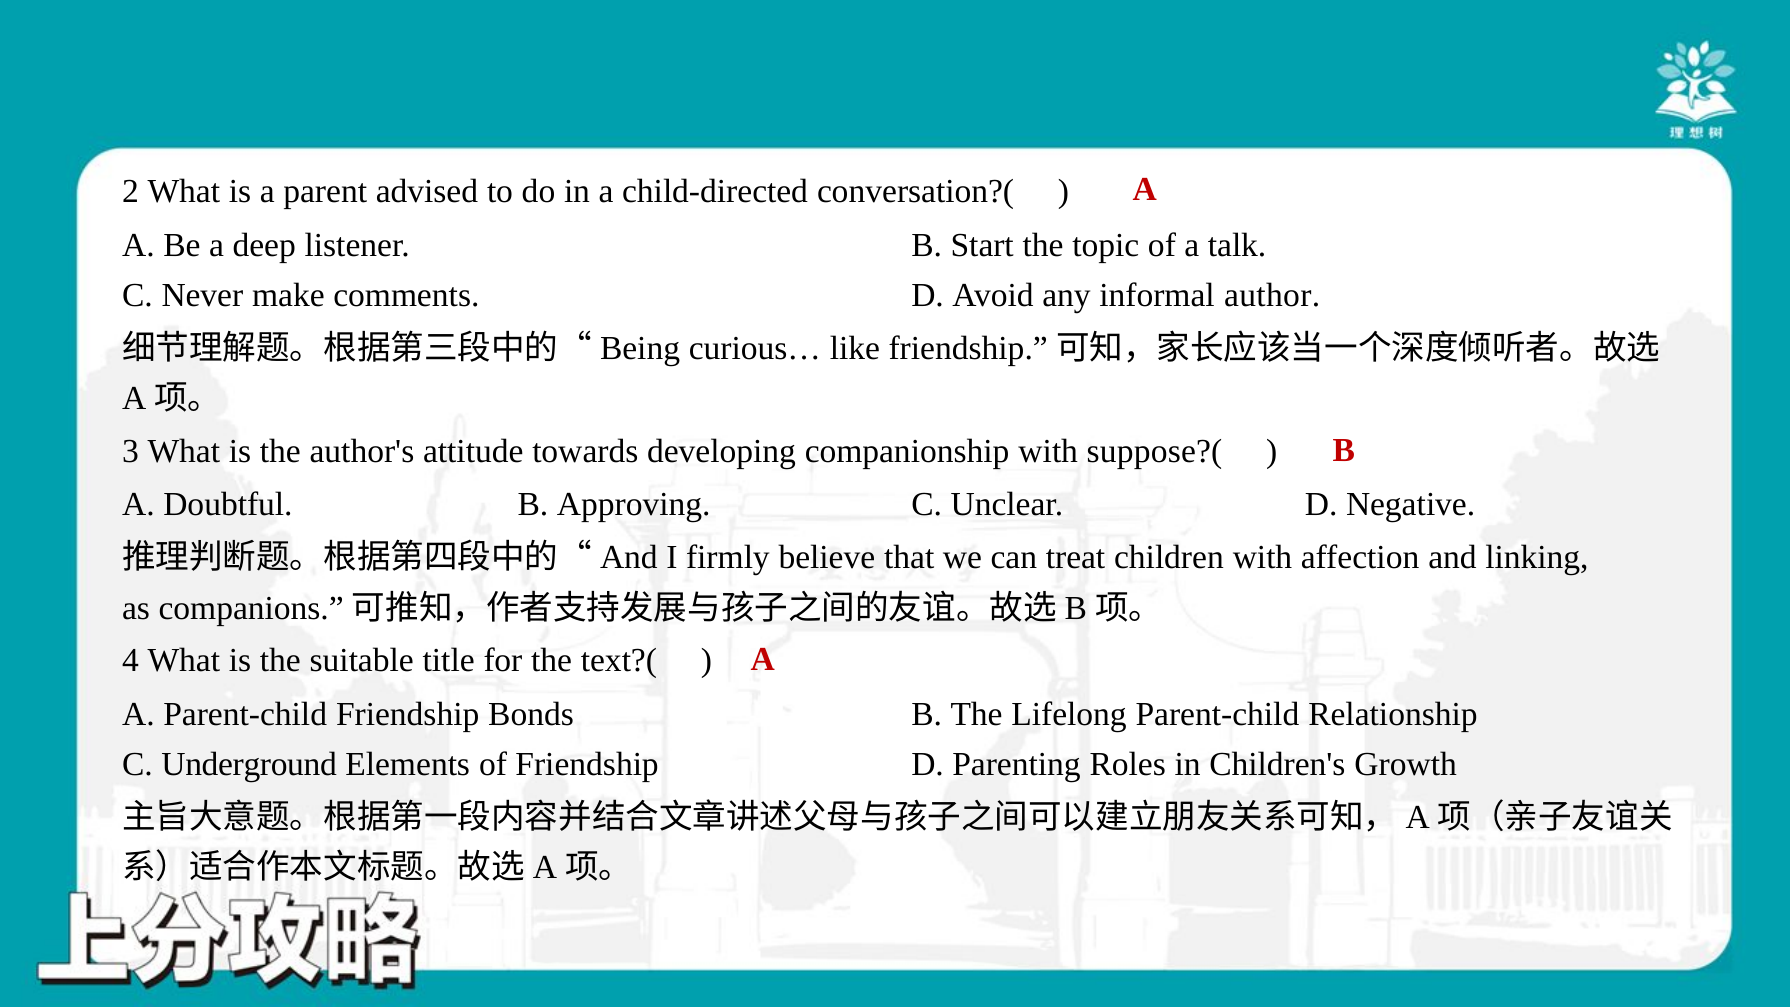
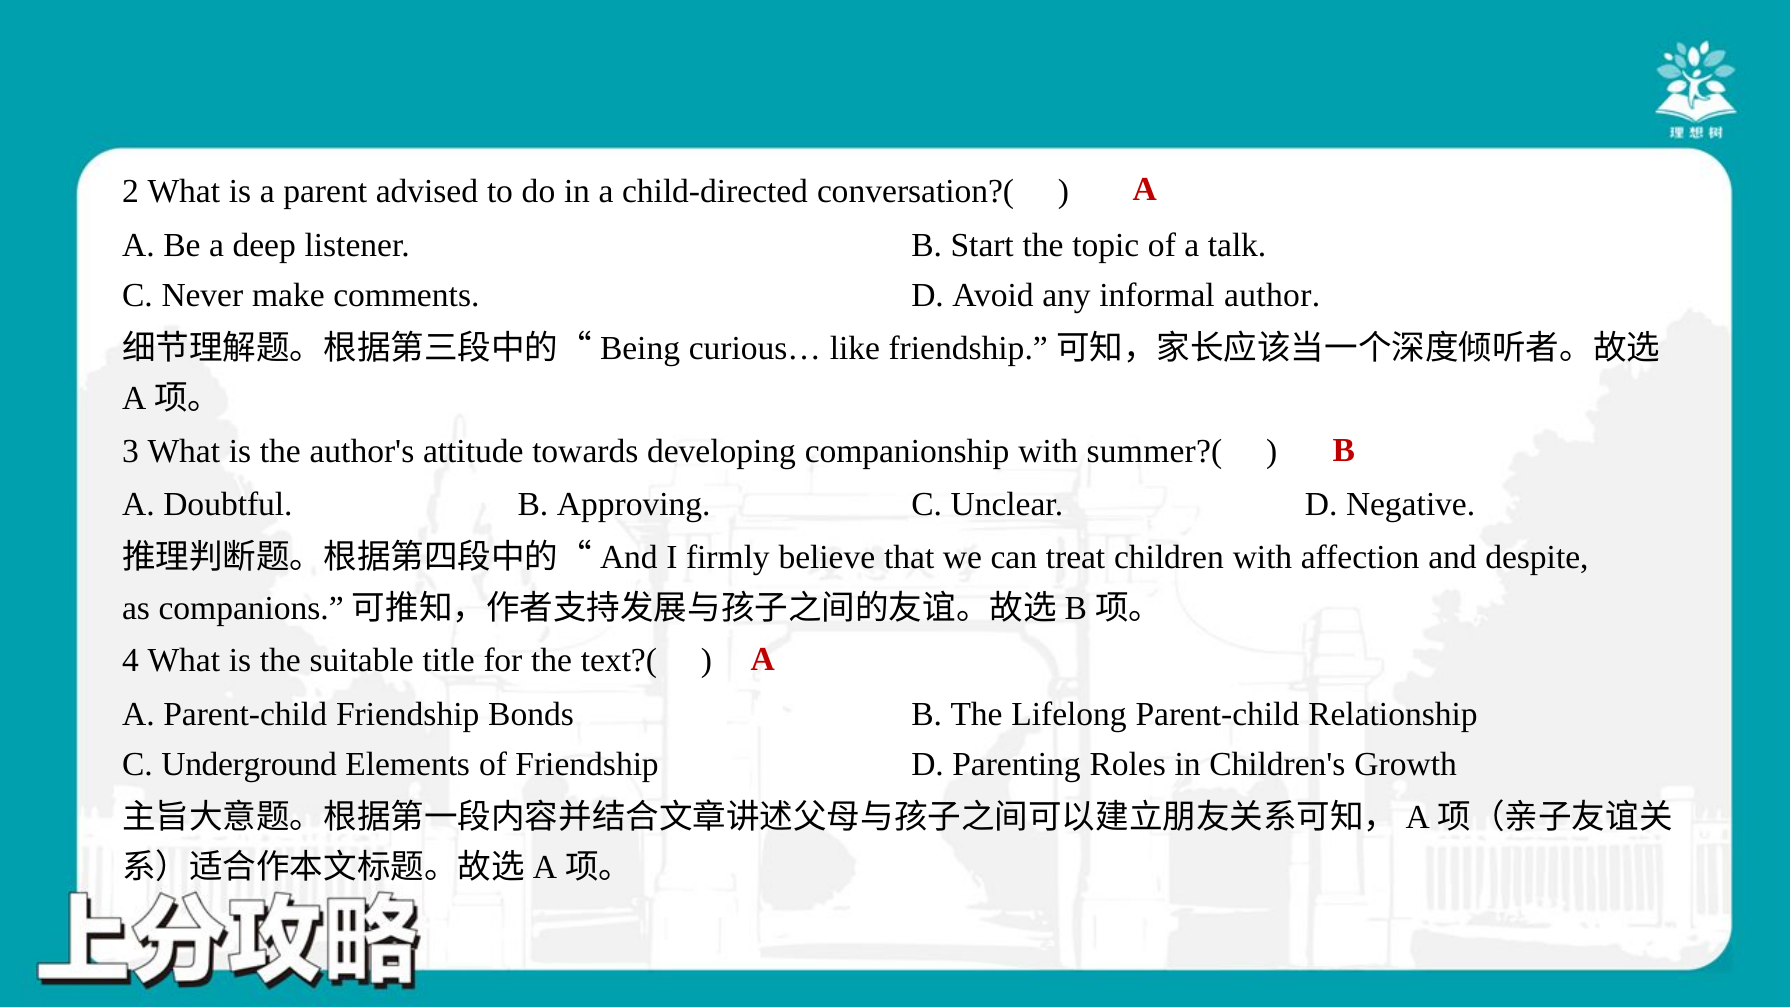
suppose?(: suppose?( -> summer?(
linking: linking -> despite
